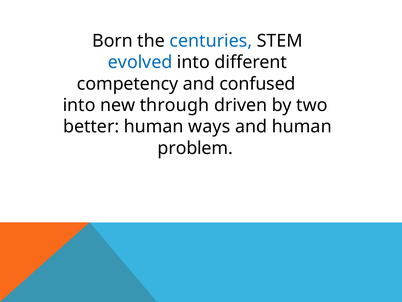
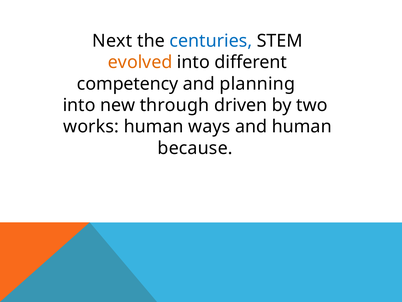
Born: Born -> Next
evolved colour: blue -> orange
confused: confused -> planning
better: better -> works
problem: problem -> because
